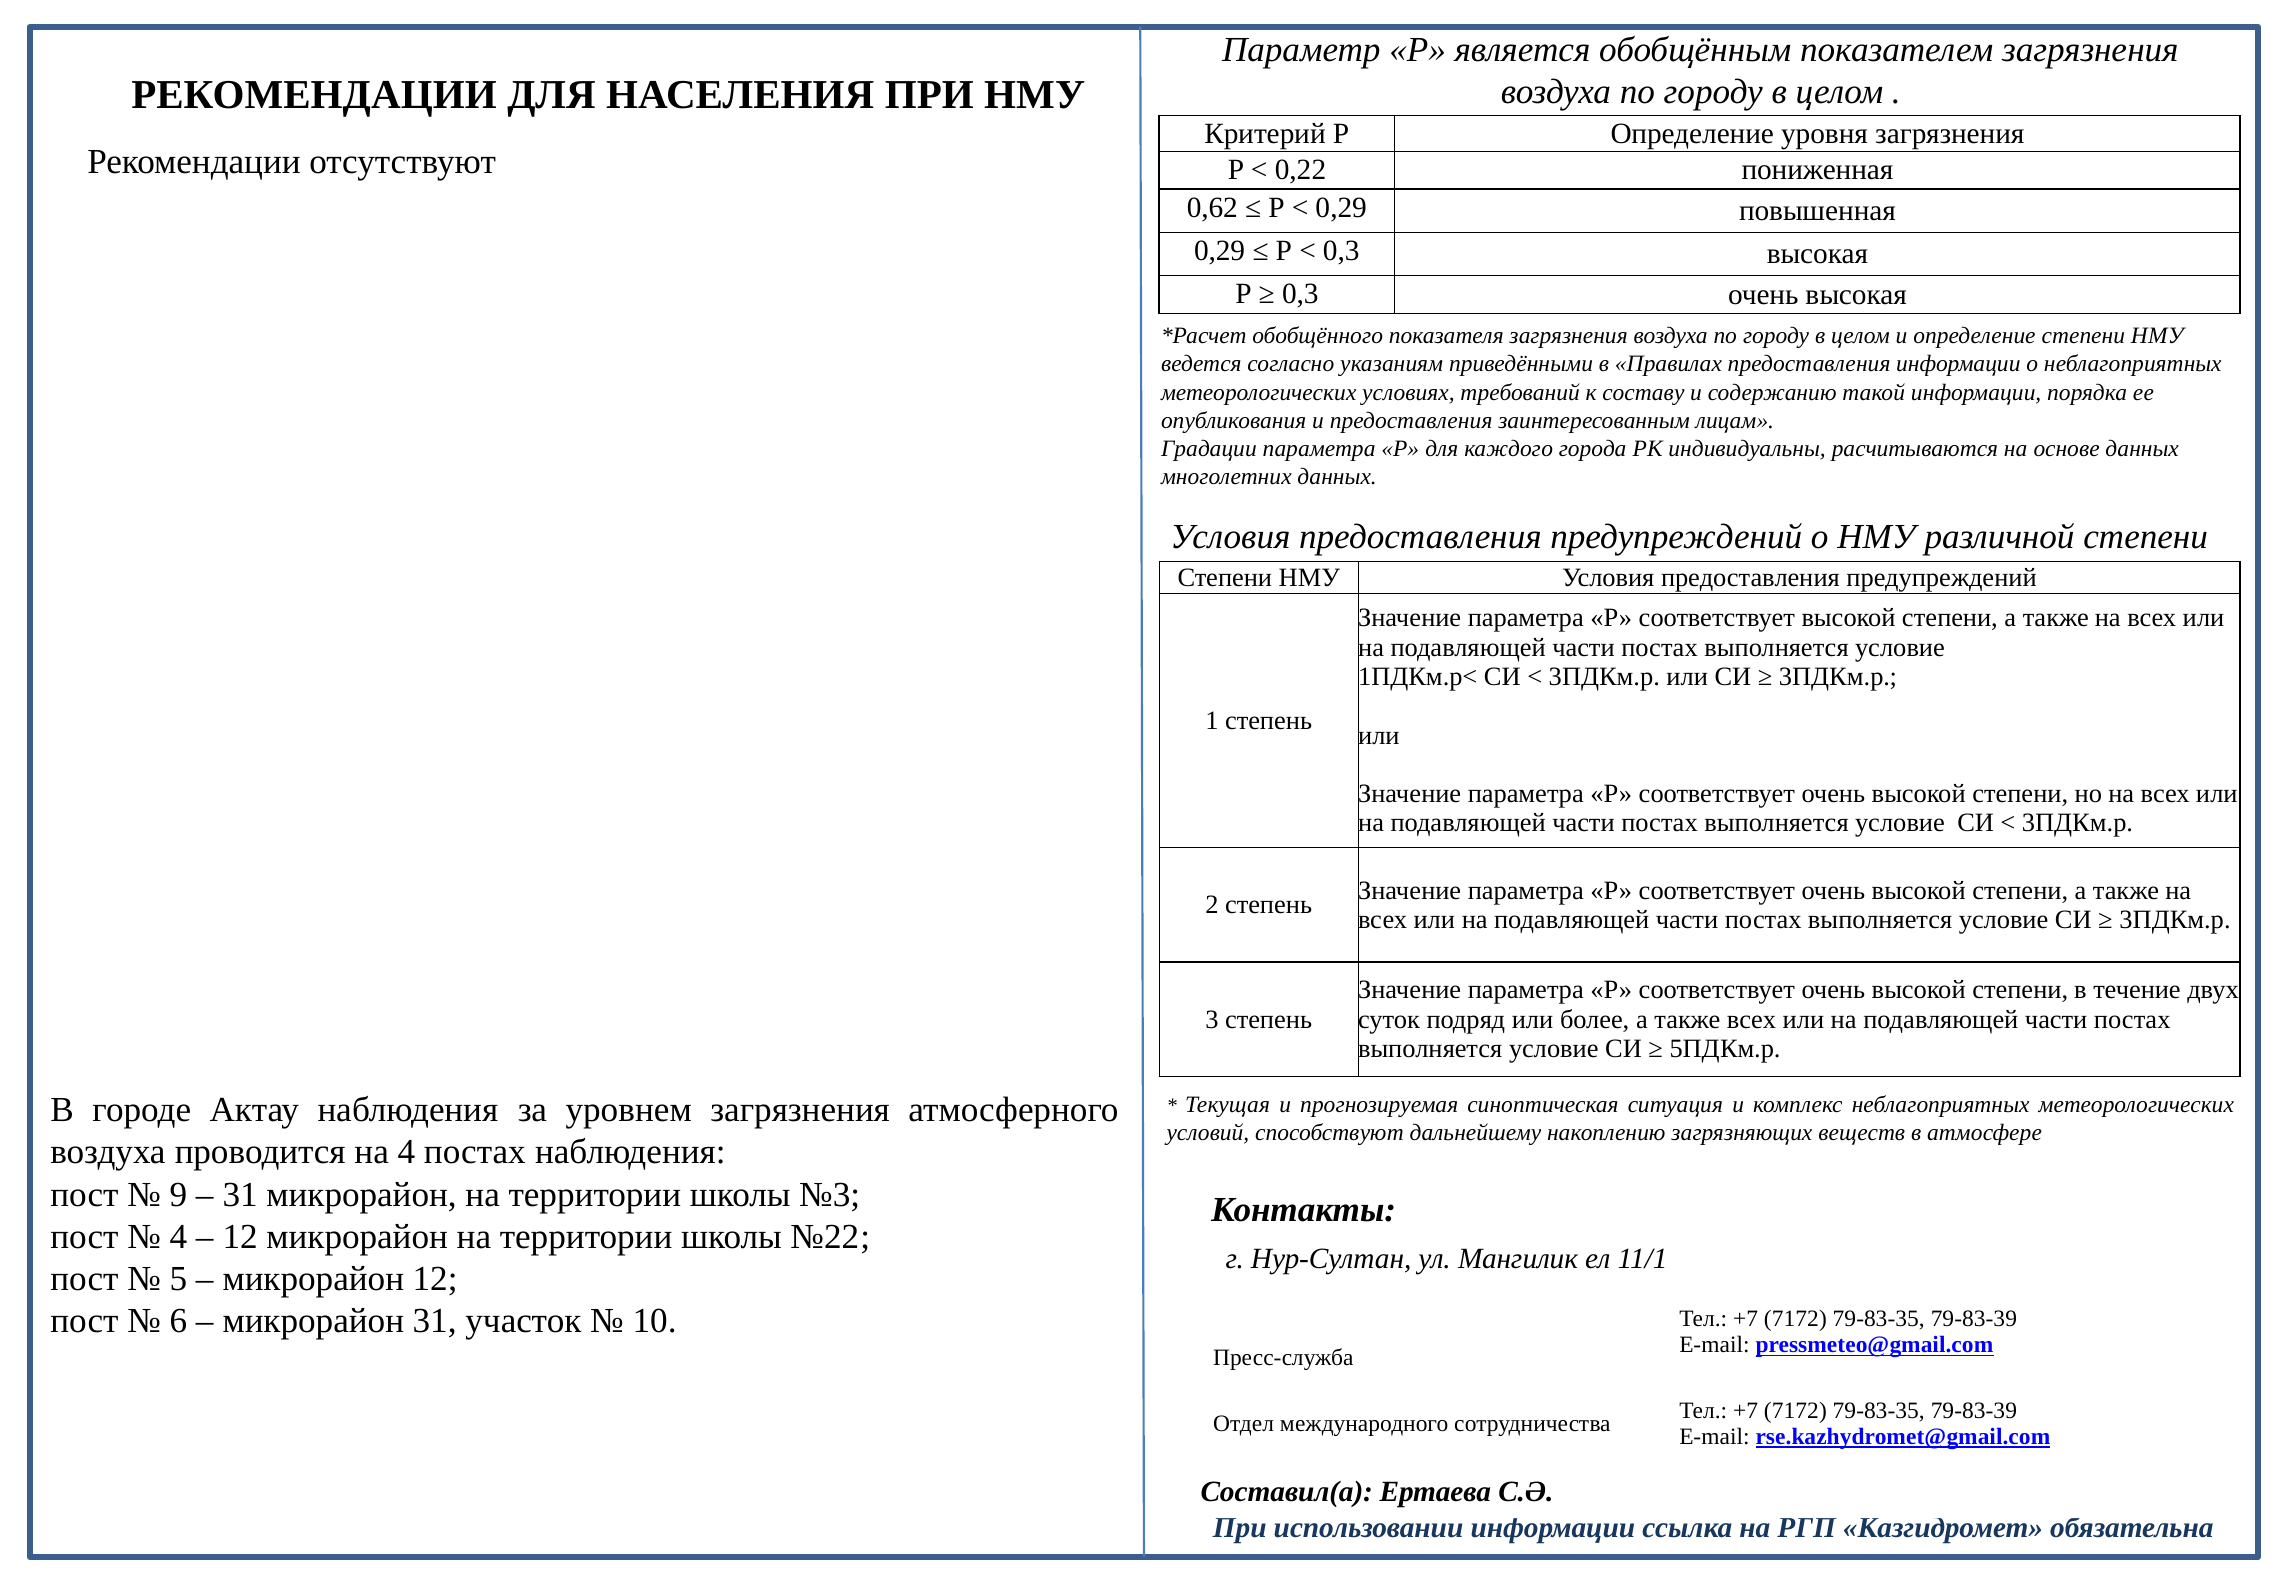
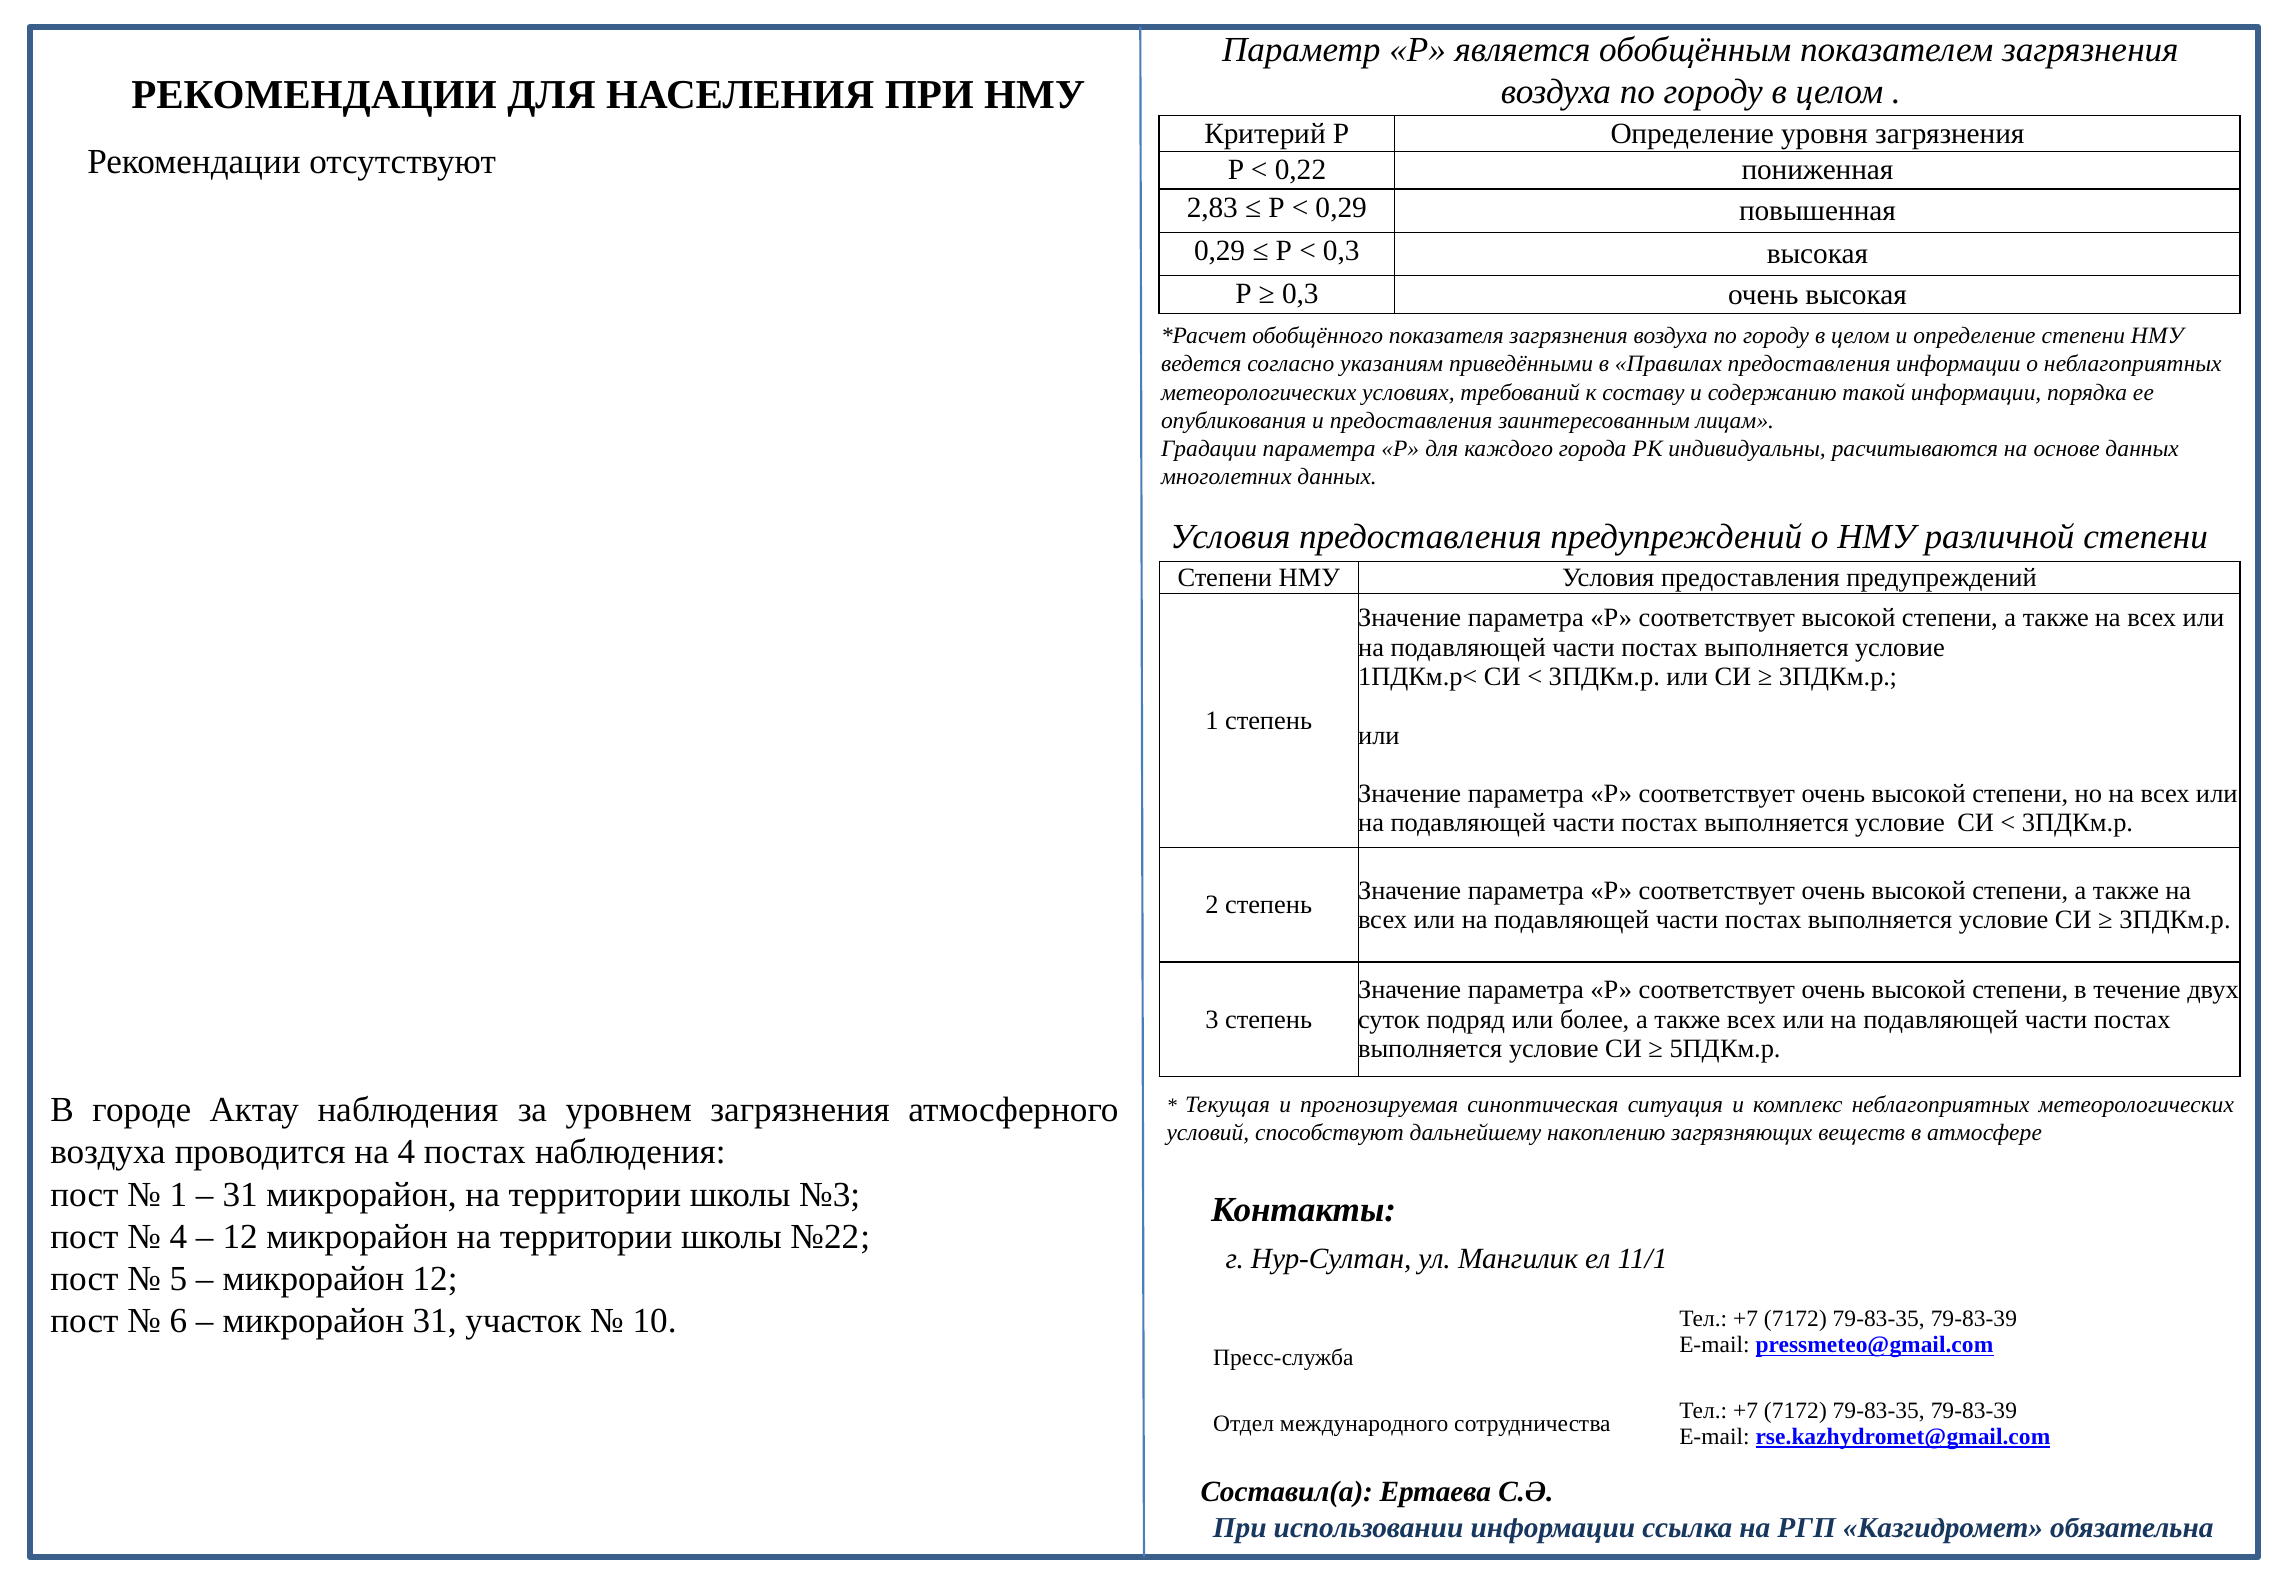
0,62: 0,62 -> 2,83
9 at (178, 1195): 9 -> 1
